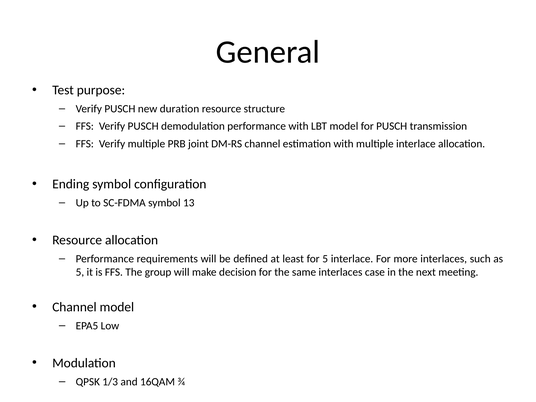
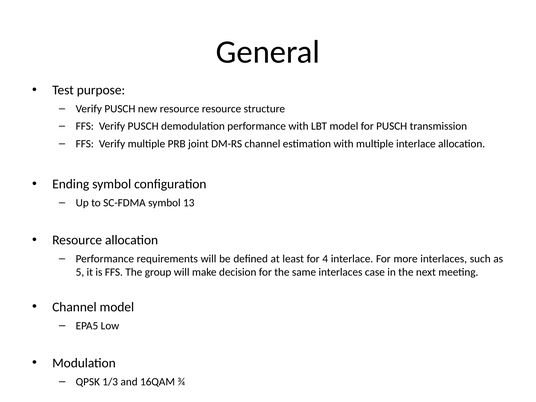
new duration: duration -> resource
for 5: 5 -> 4
